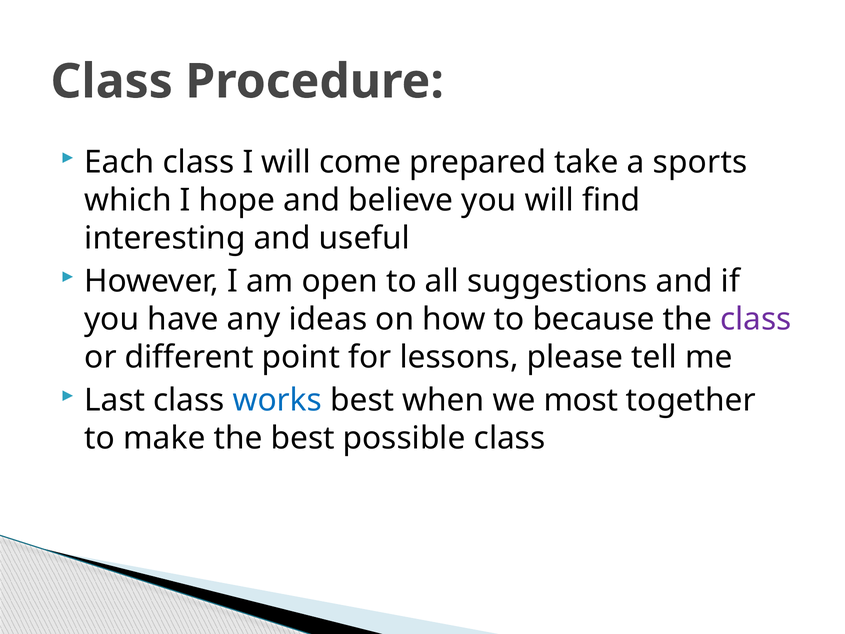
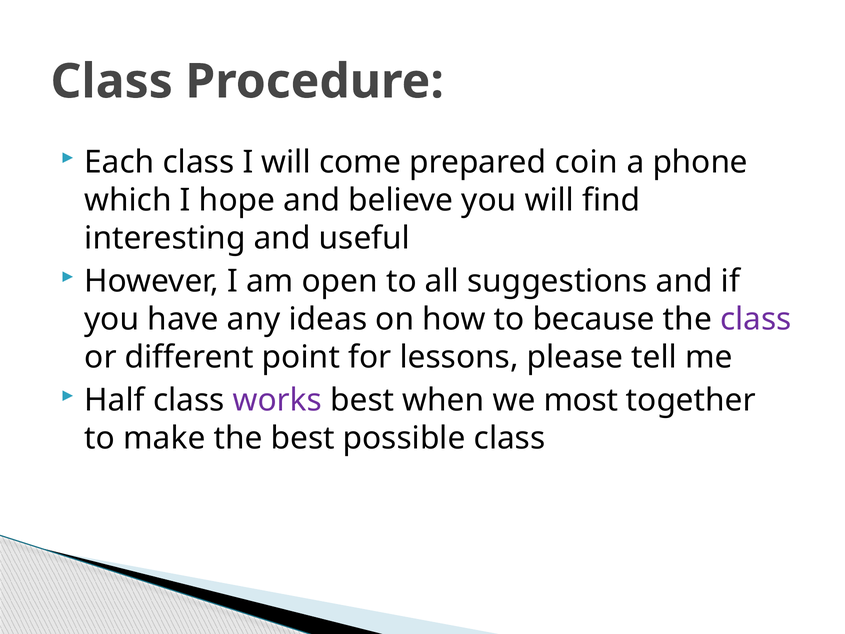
take: take -> coin
sports: sports -> phone
Last: Last -> Half
works colour: blue -> purple
